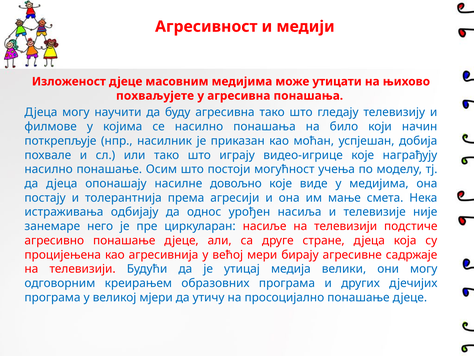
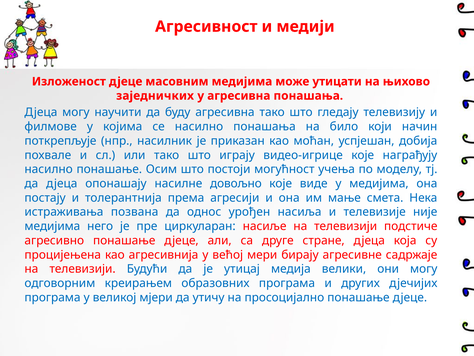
похваљујете: похваљујете -> заједничких
одбијају: одбијају -> позвана
занемаре at (52, 226): занемаре -> медијима
